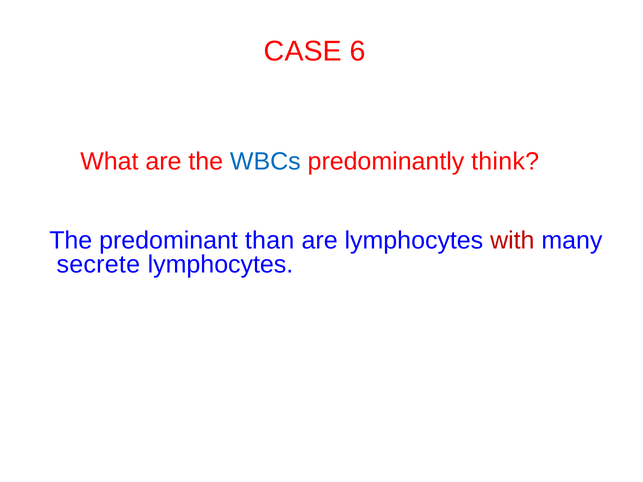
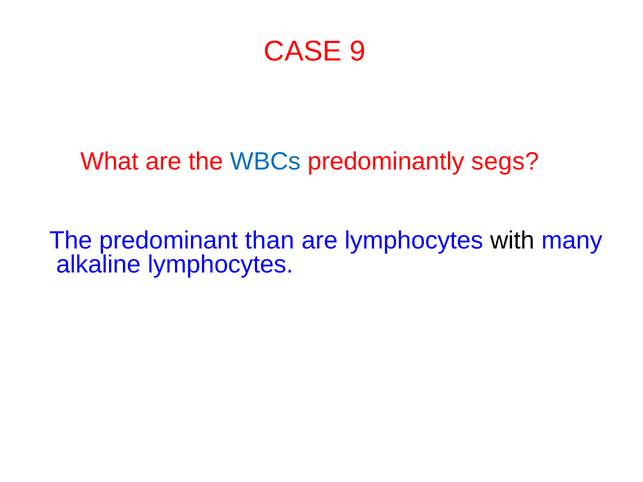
6: 6 -> 9
think: think -> segs
with colour: red -> black
secrete: secrete -> alkaline
